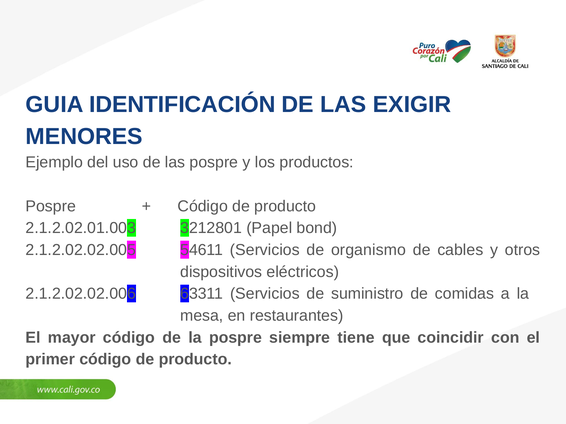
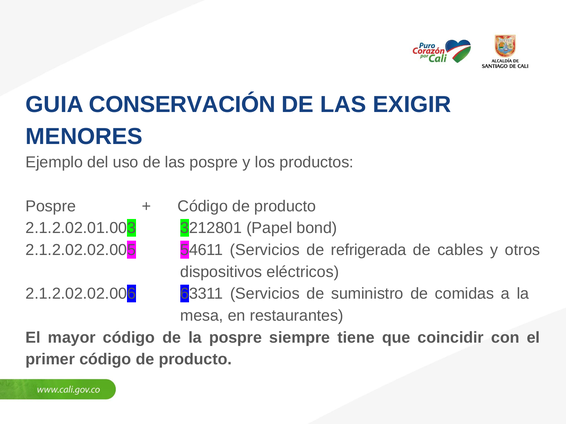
IDENTIFICACIÓN: IDENTIFICACIÓN -> CONSERVACIÓN
organismo: organismo -> refrigerada
